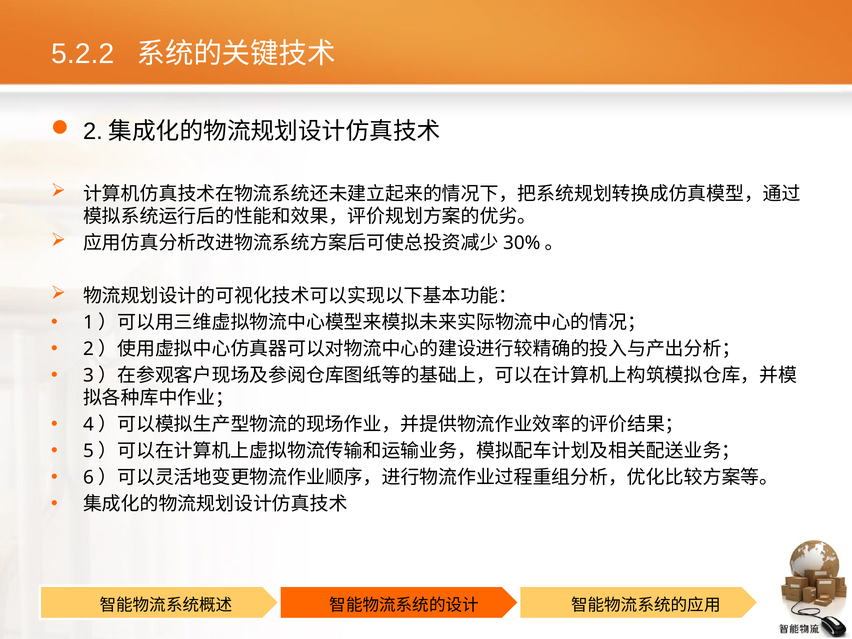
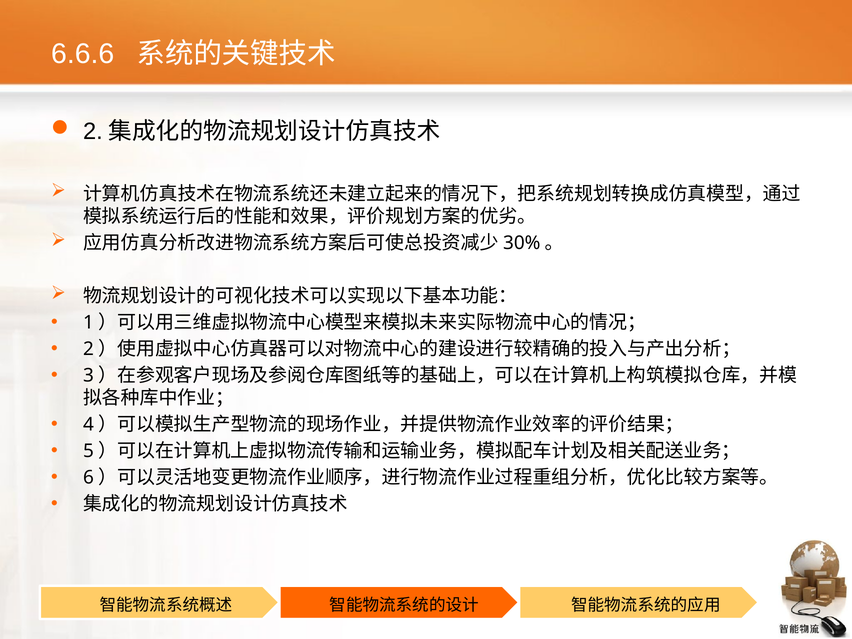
5.2.2: 5.2.2 -> 6.6.6
